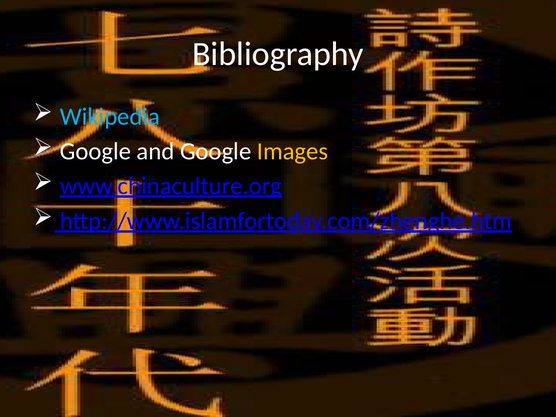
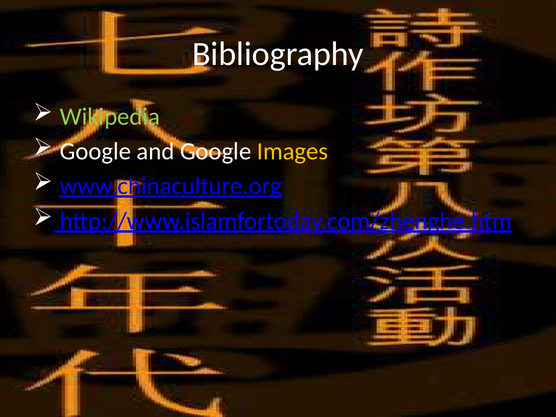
Wikipedia colour: light blue -> light green
